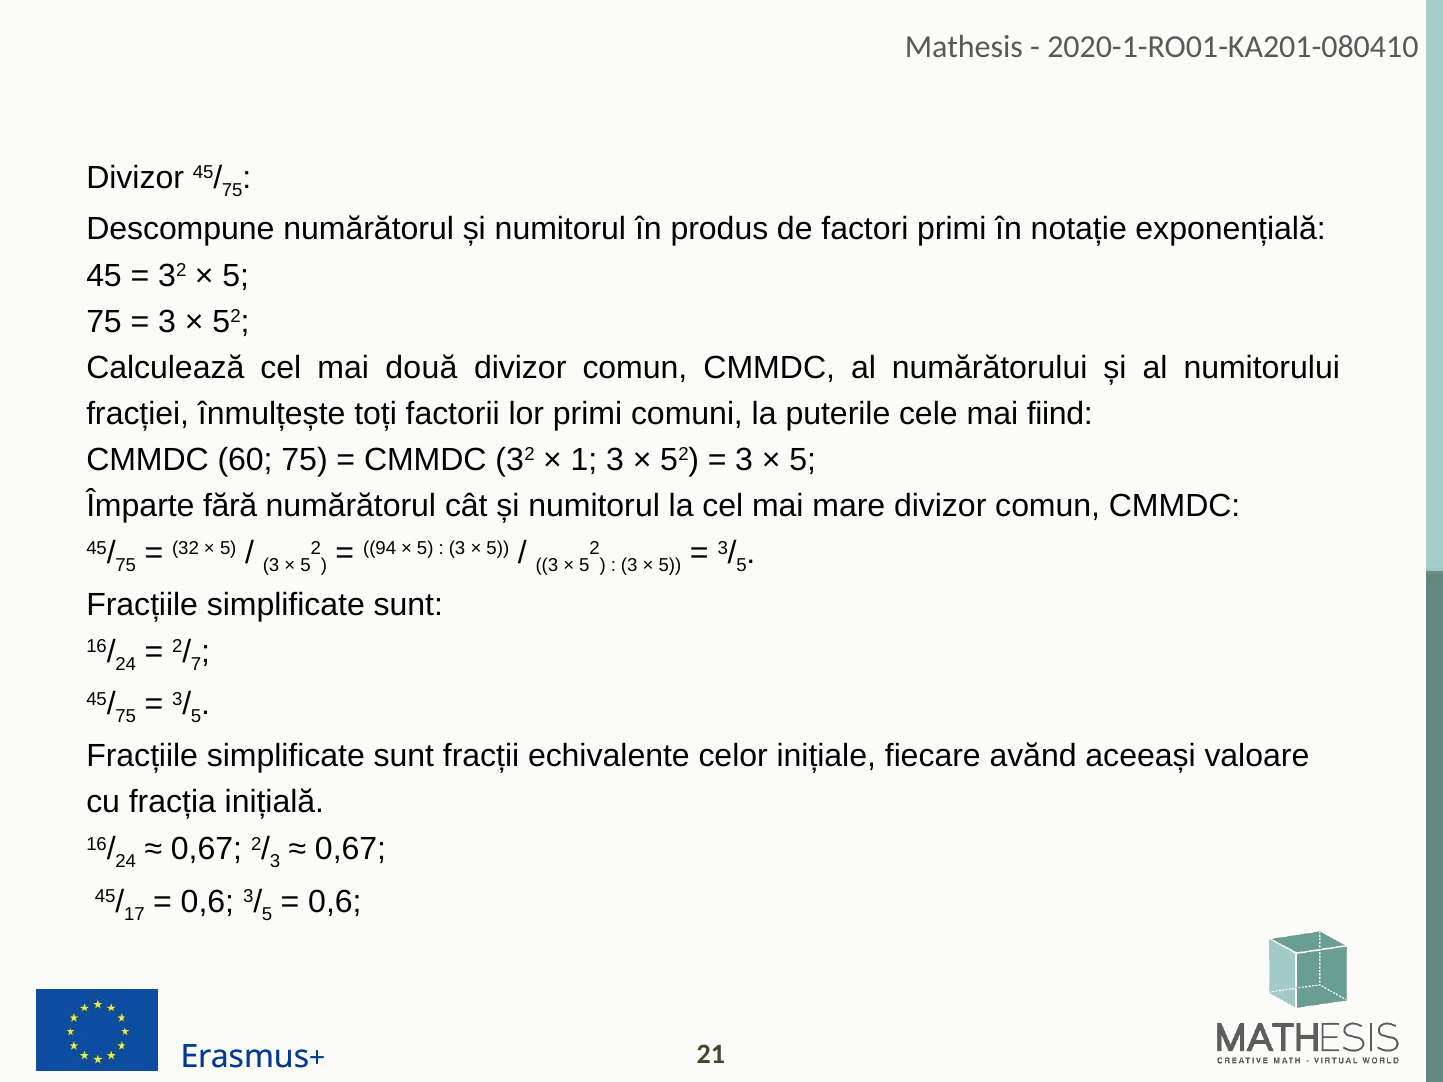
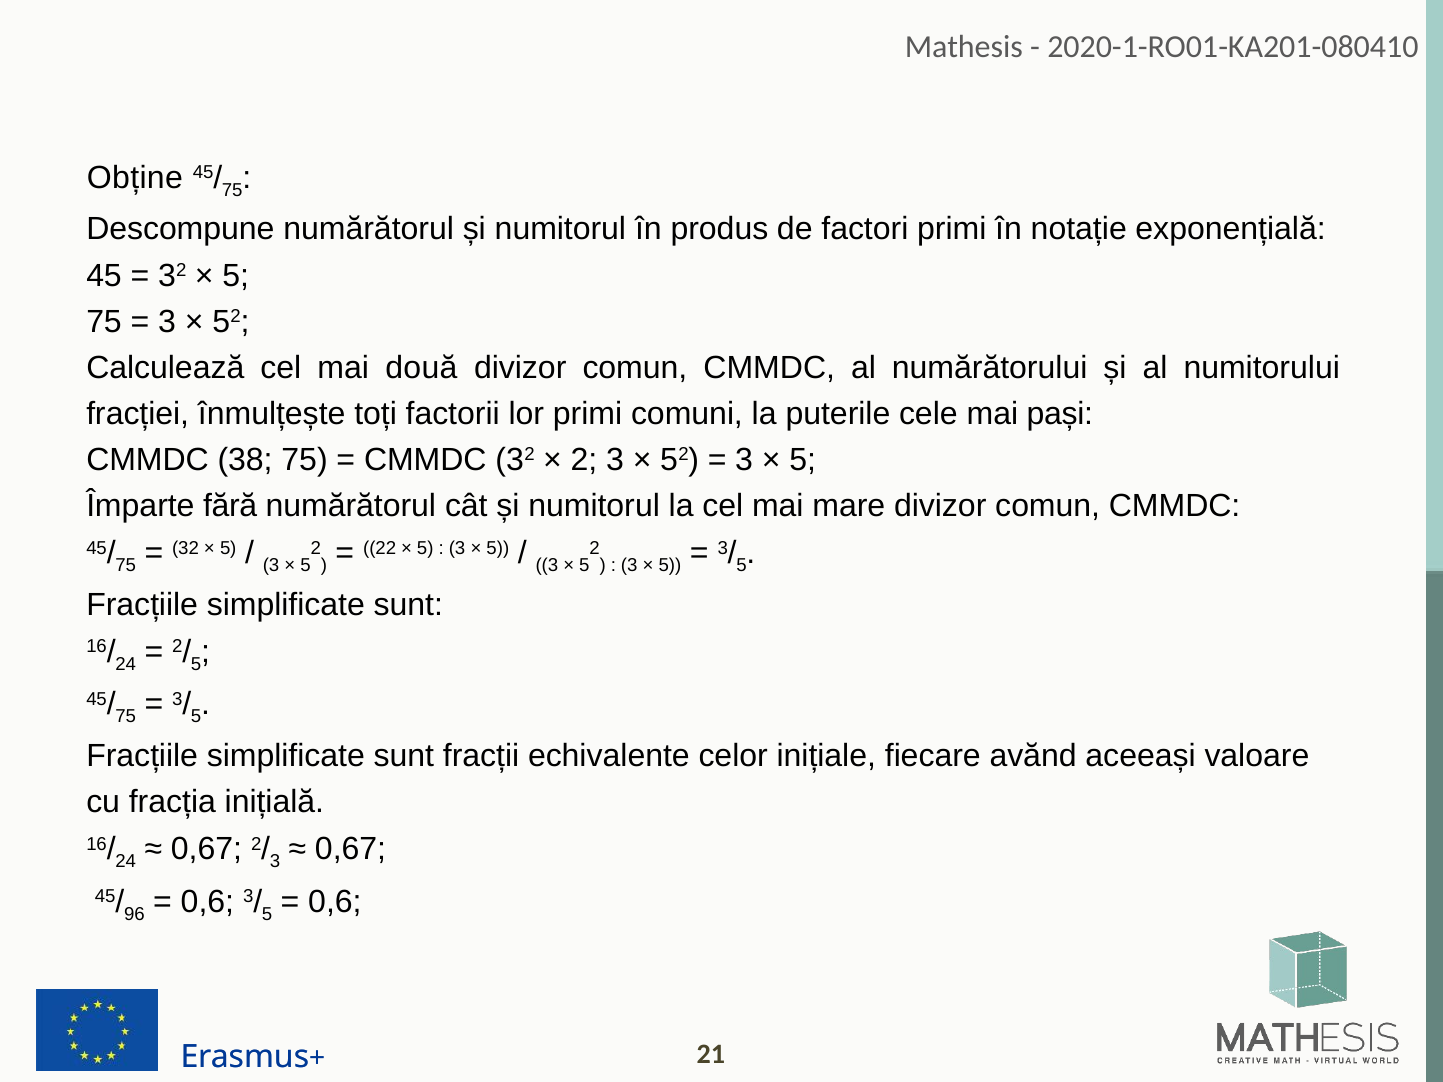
Divizor at (135, 178): Divizor -> Obține
fiind: fiind -> pași
60: 60 -> 38
1 at (584, 460): 1 -> 2
94: 94 -> 22
7 at (196, 665): 7 -> 5
17: 17 -> 96
